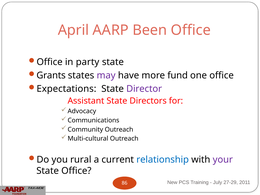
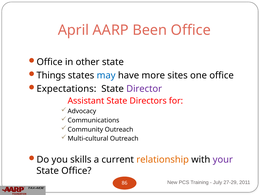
party: party -> other
Grants: Grants -> Things
may colour: purple -> blue
fund: fund -> sites
rural: rural -> skills
relationship colour: blue -> orange
